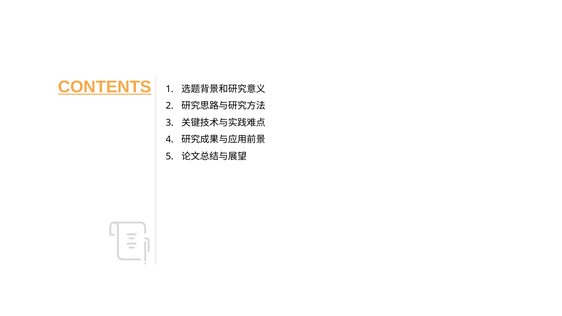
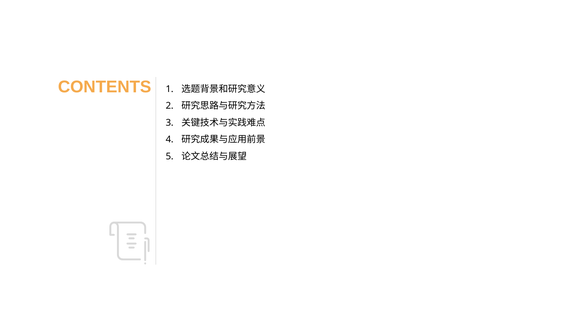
CONTENTS underline: present -> none
